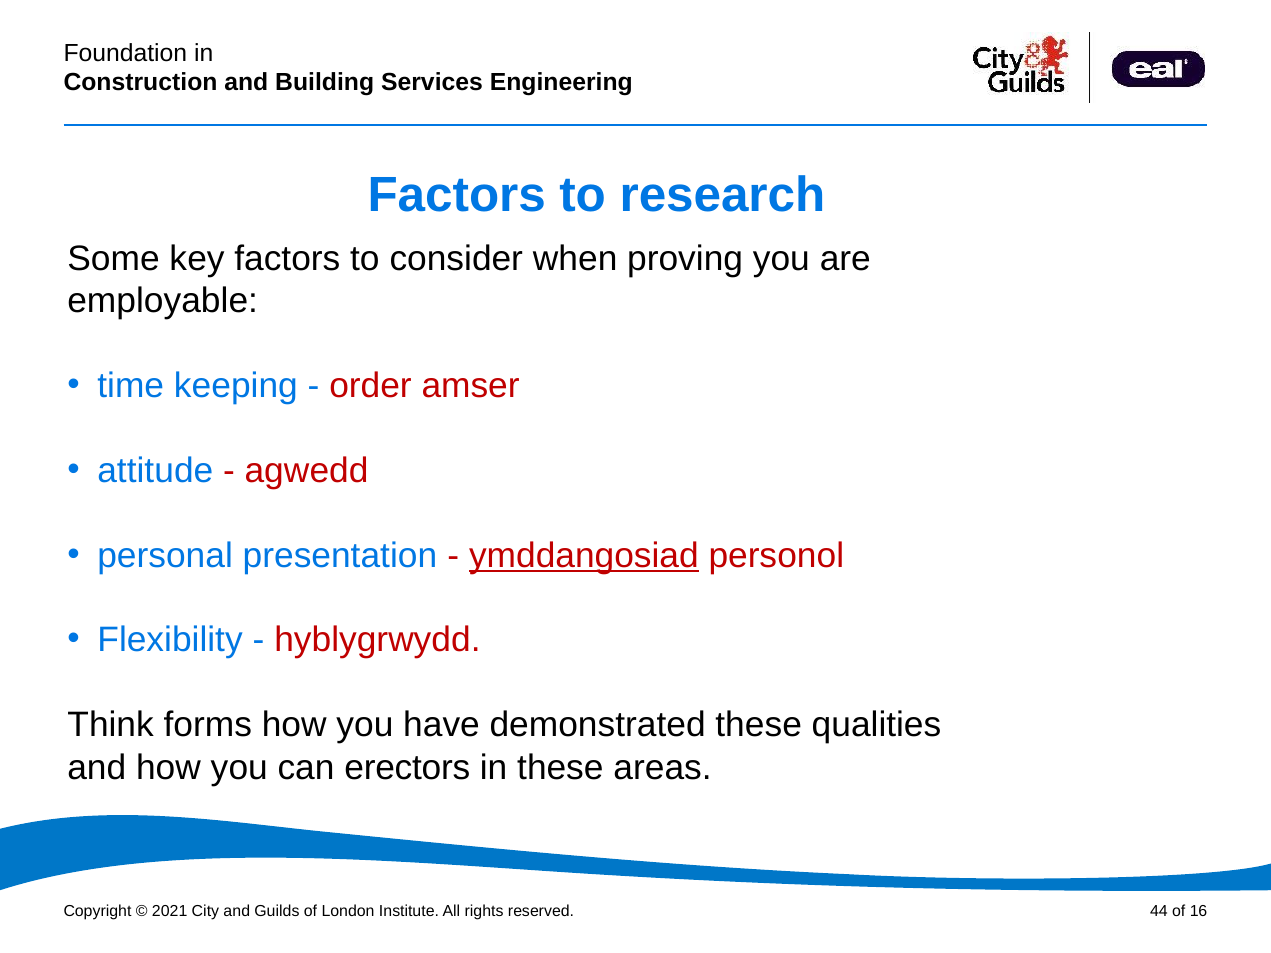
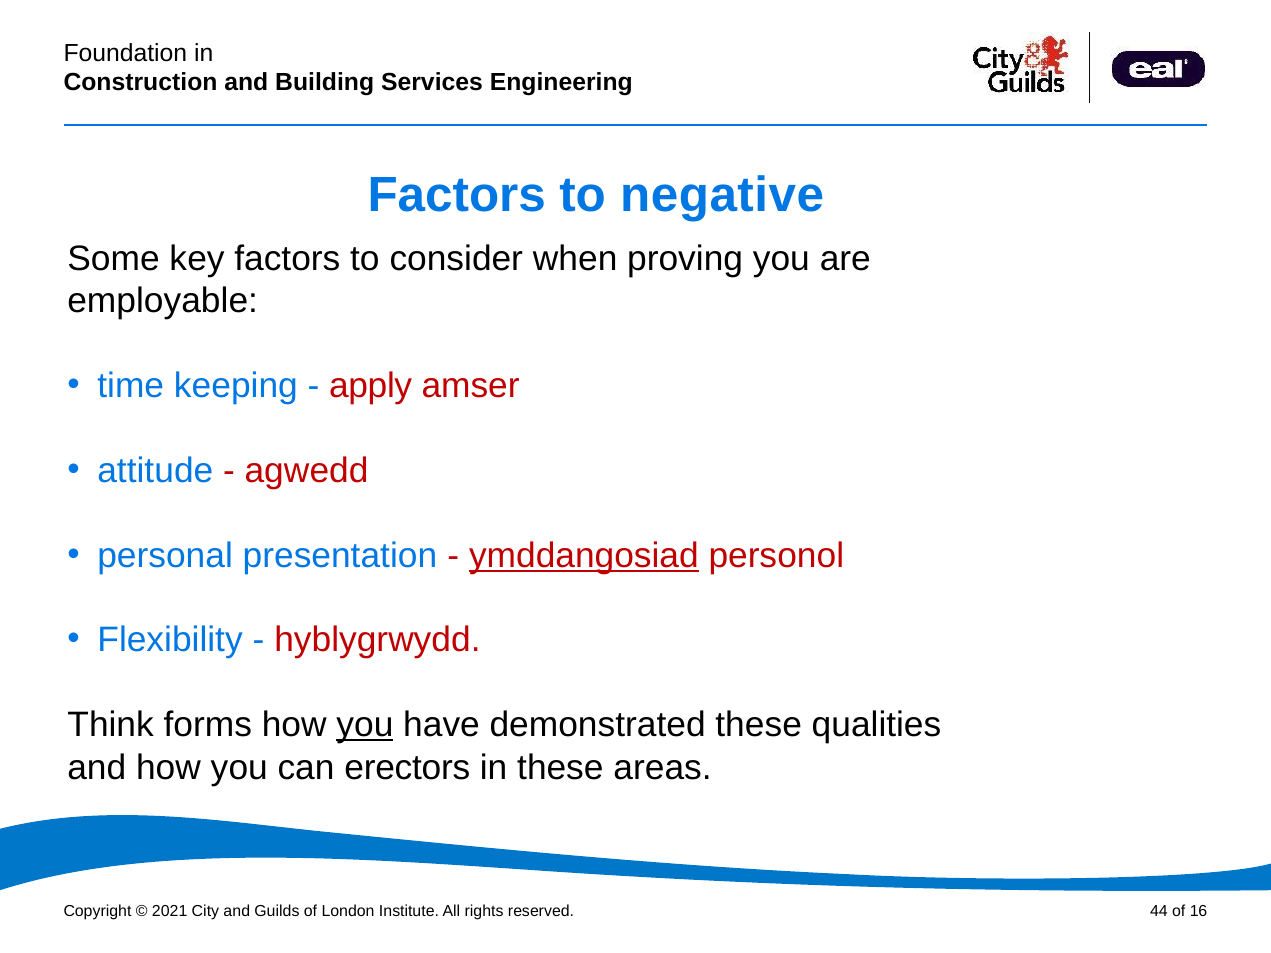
research: research -> negative
order: order -> apply
you at (365, 725) underline: none -> present
